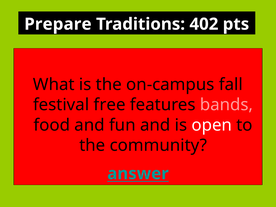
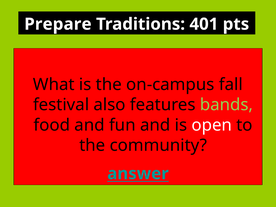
402: 402 -> 401
free: free -> also
bands colour: pink -> light green
